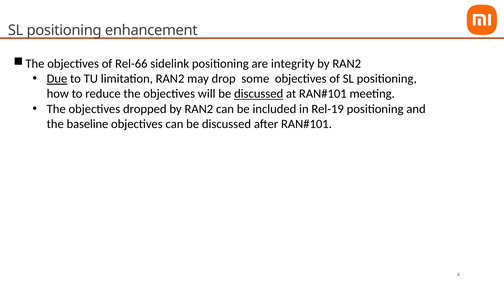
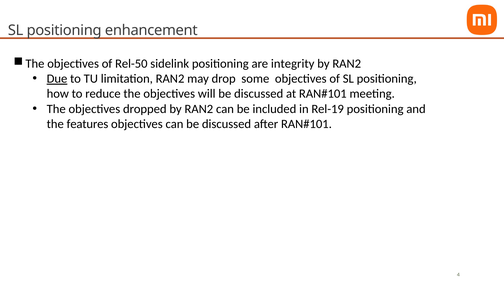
Rel-66: Rel-66 -> Rel-50
discussed at (259, 94) underline: present -> none
baseline: baseline -> features
